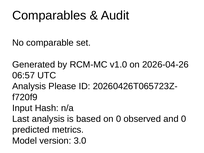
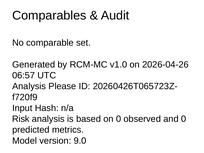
Last: Last -> Risk
3.0: 3.0 -> 9.0
